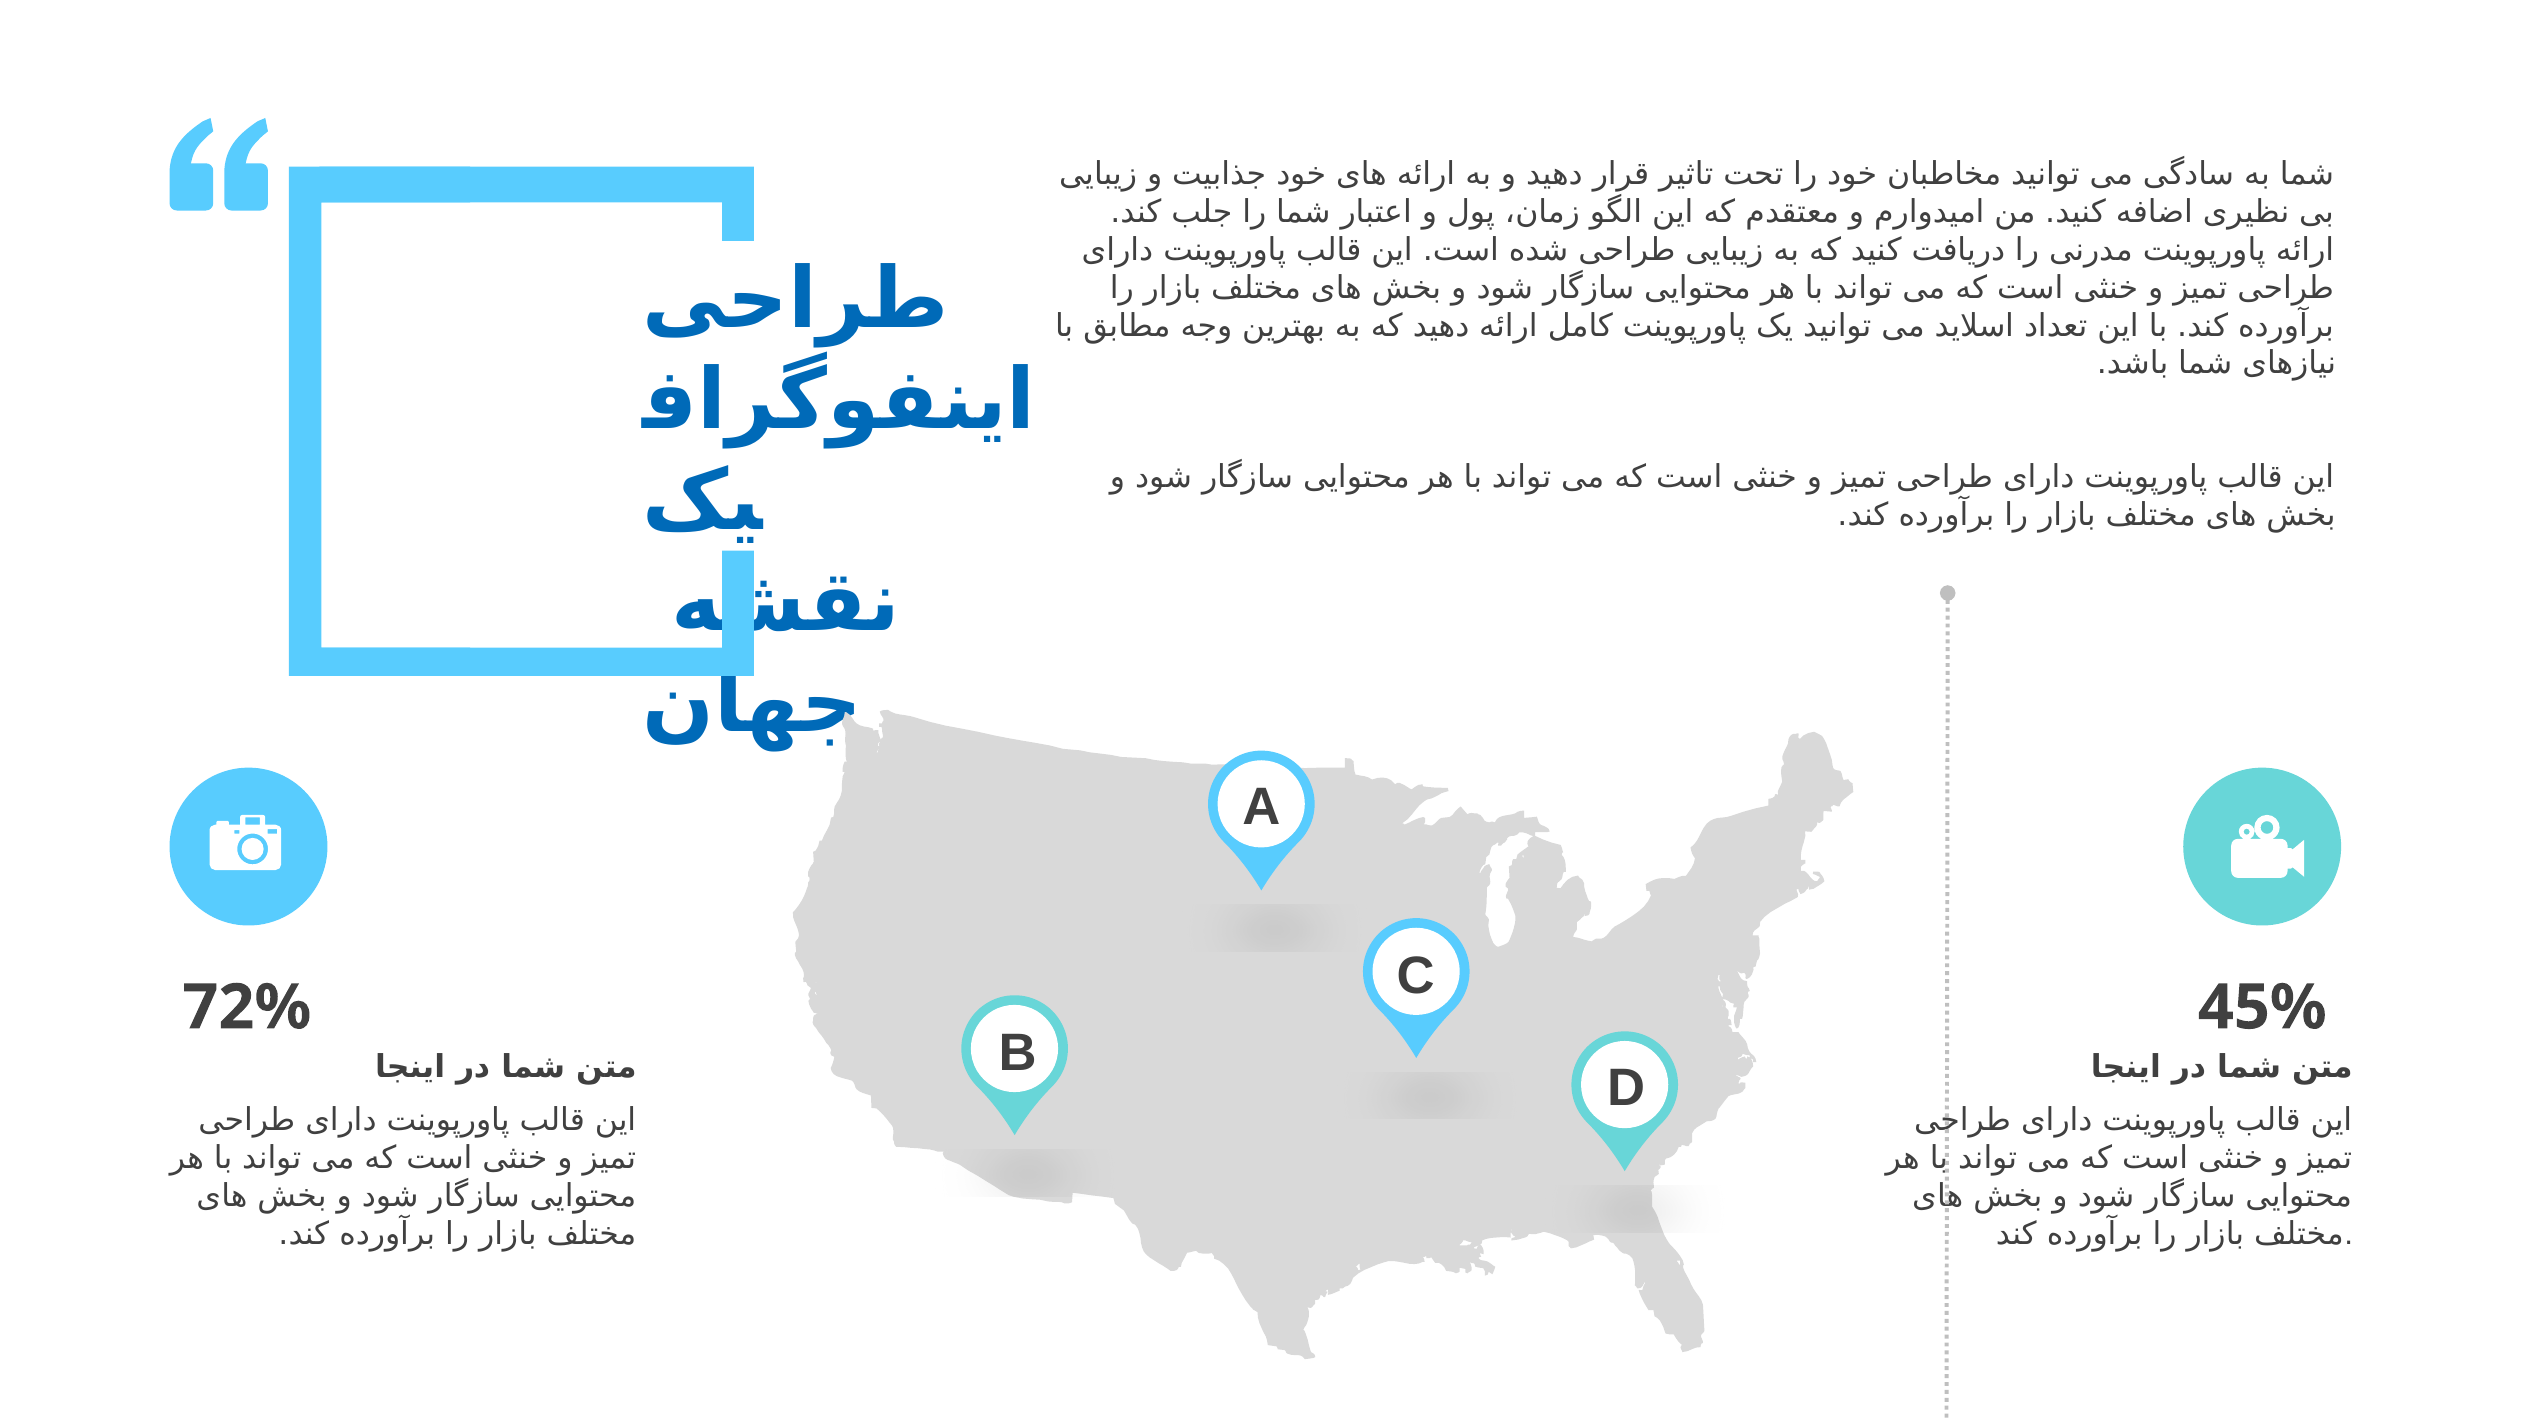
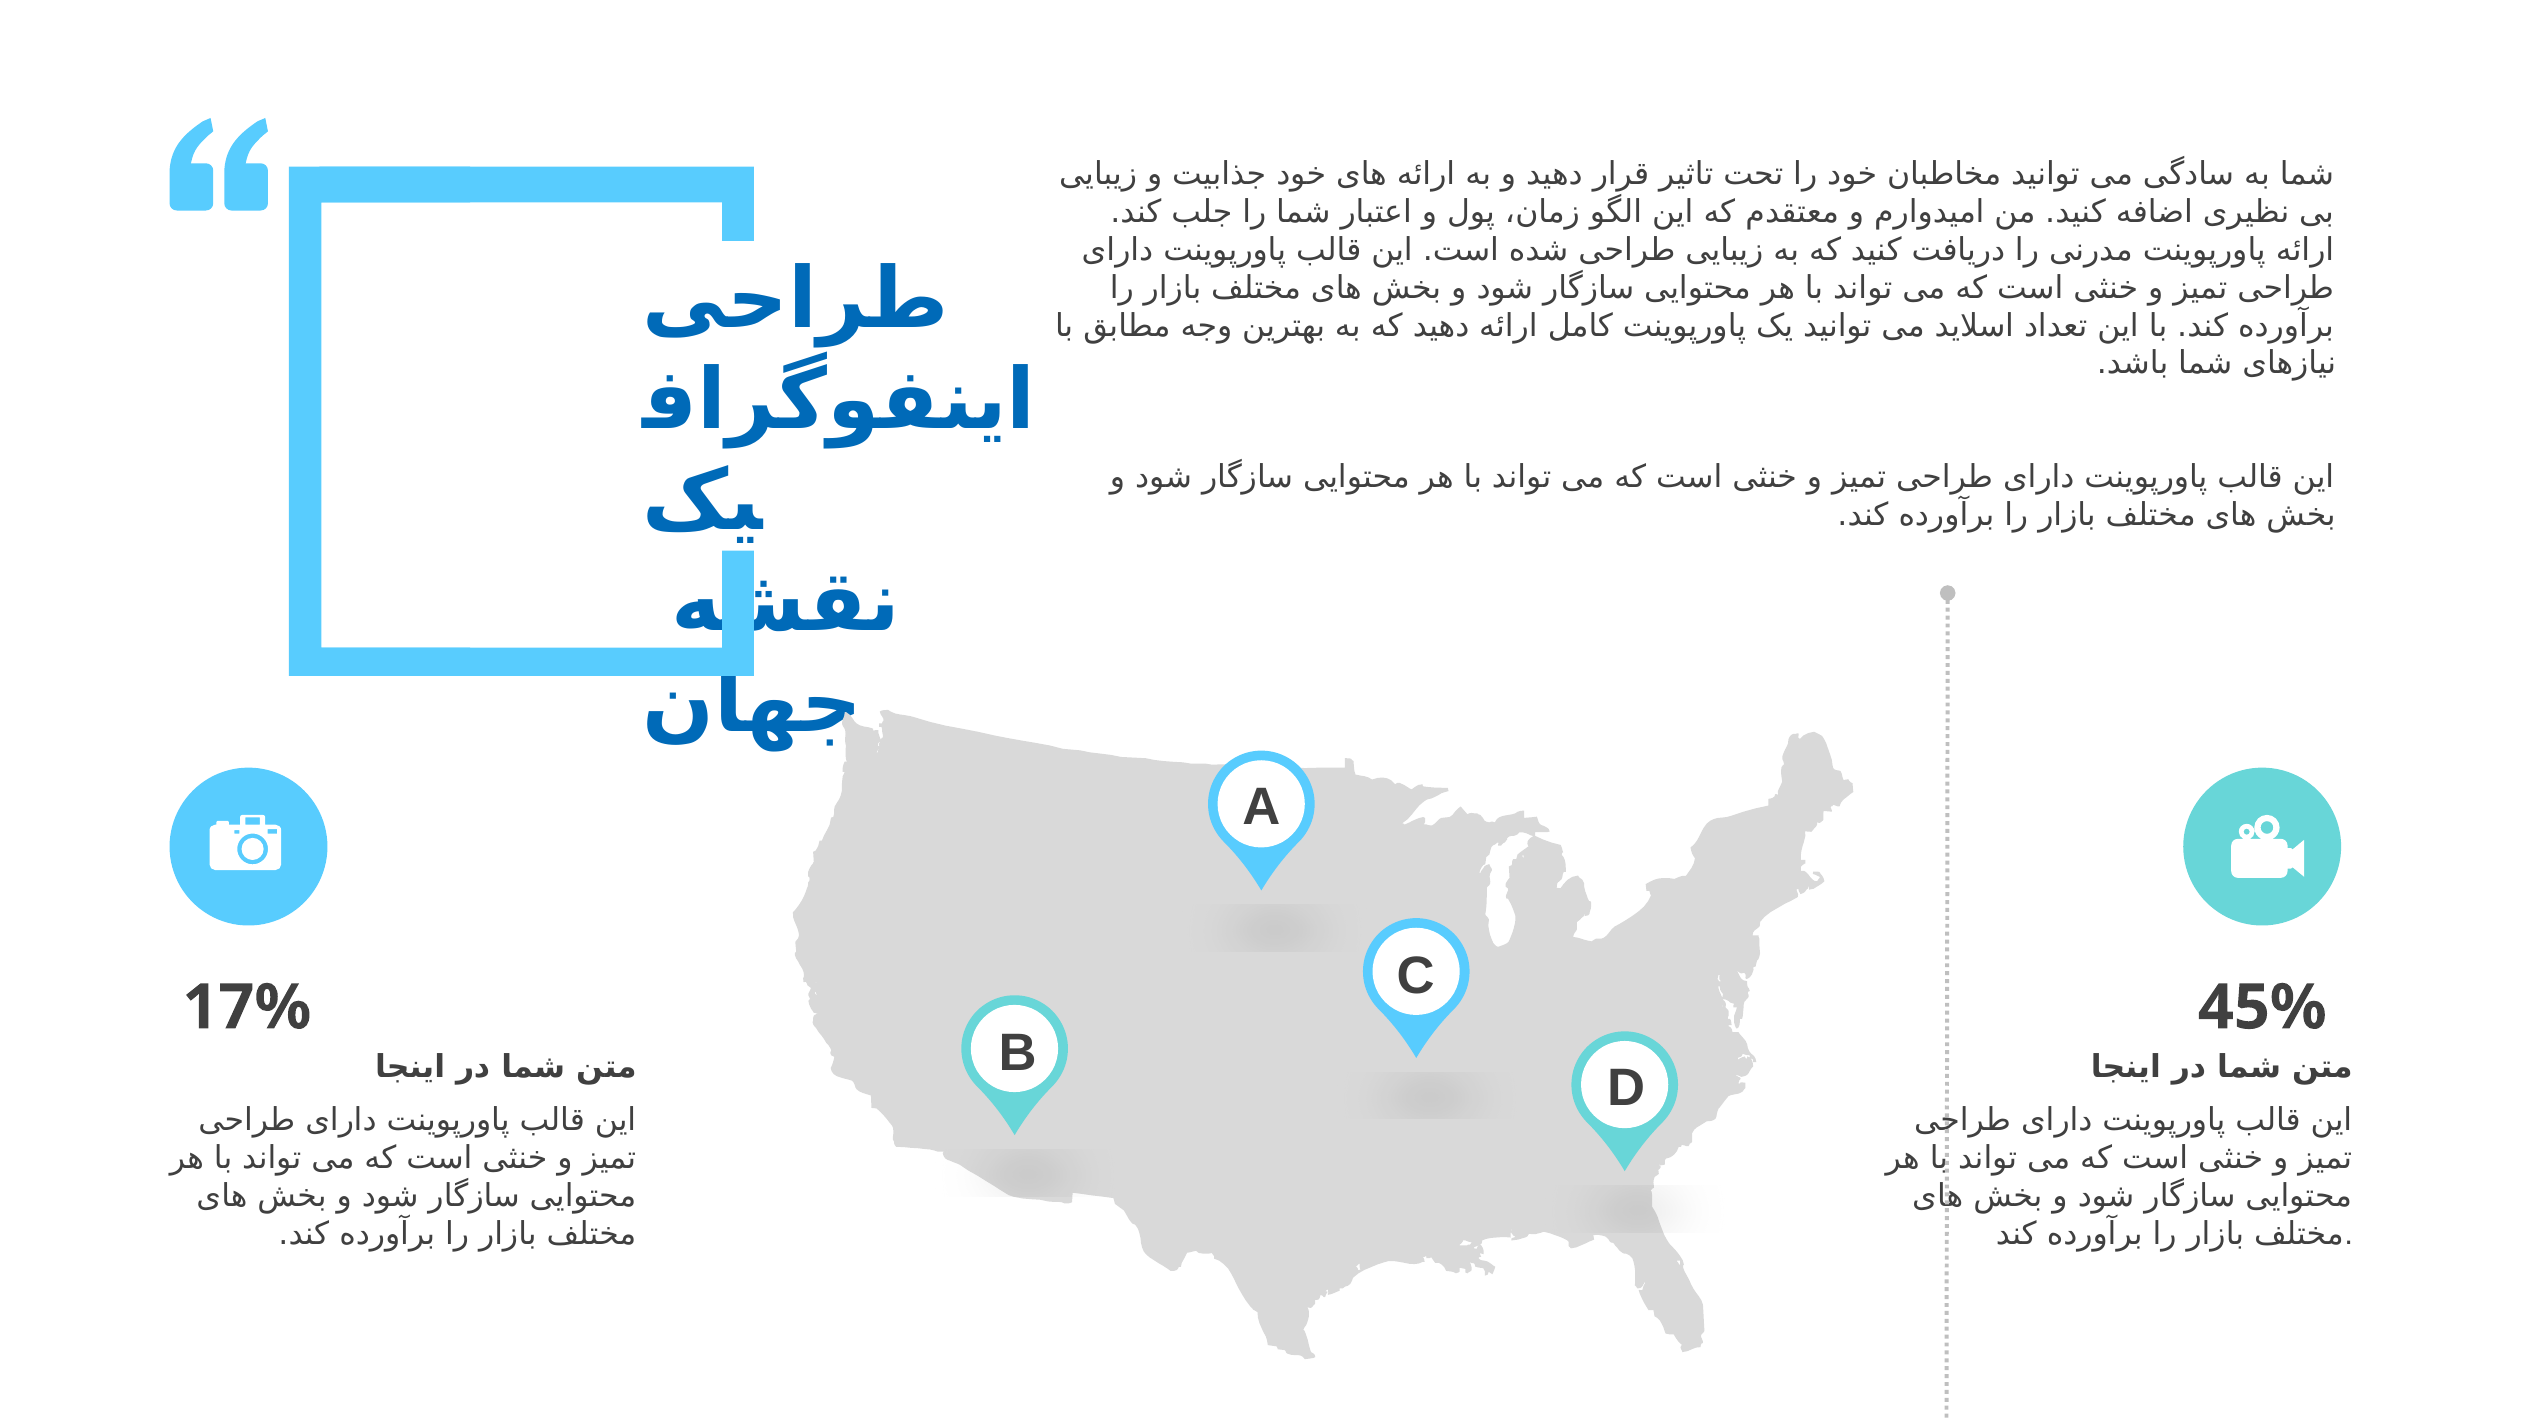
72%: 72% -> 17%
